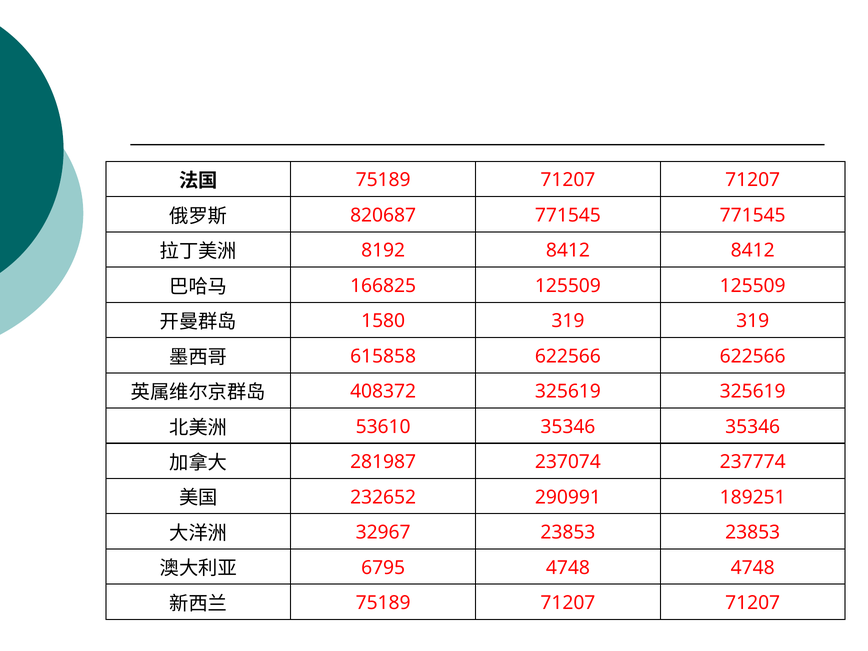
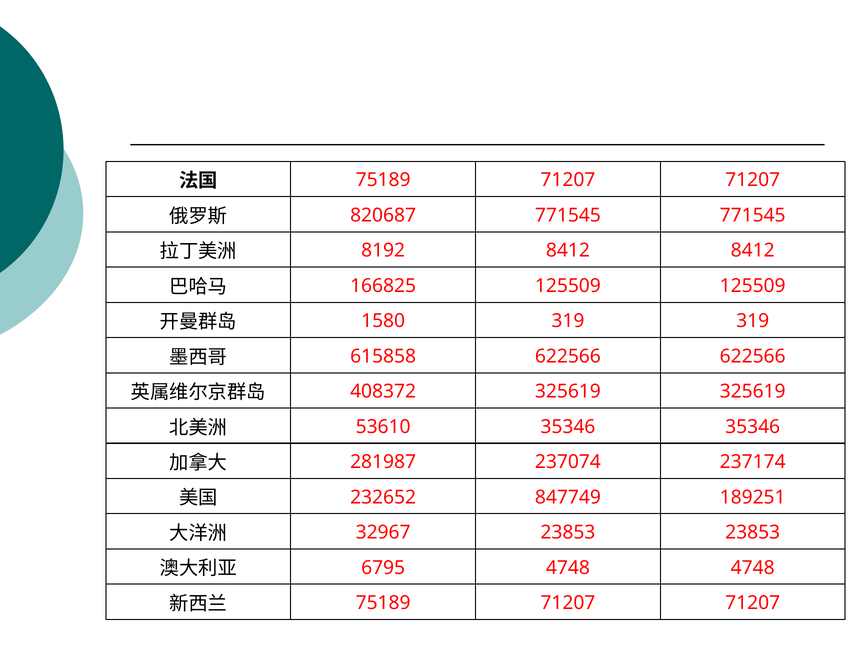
237774: 237774 -> 237174
290991: 290991 -> 847749
